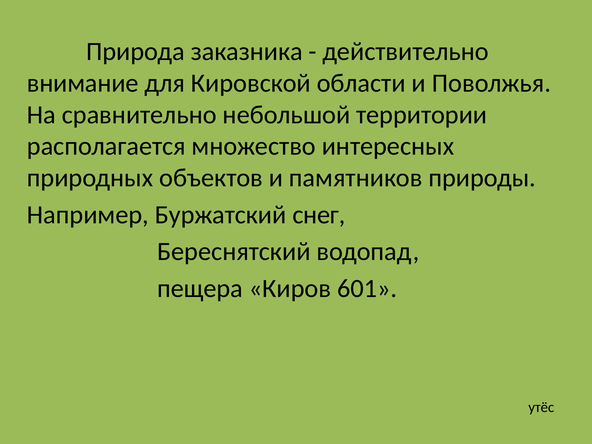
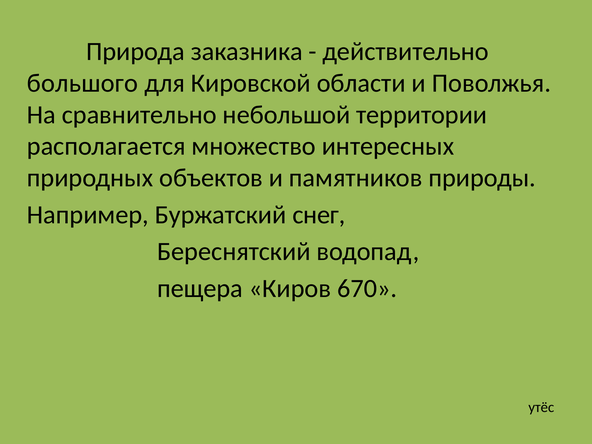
внимание: внимание -> большого
601: 601 -> 670
